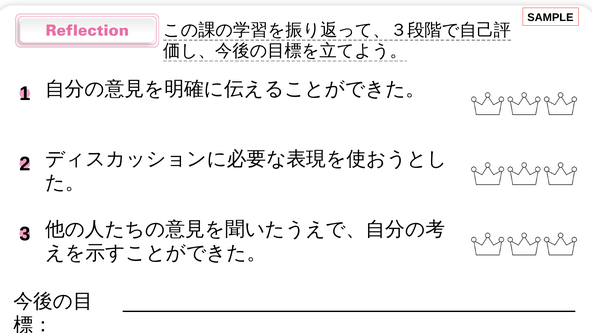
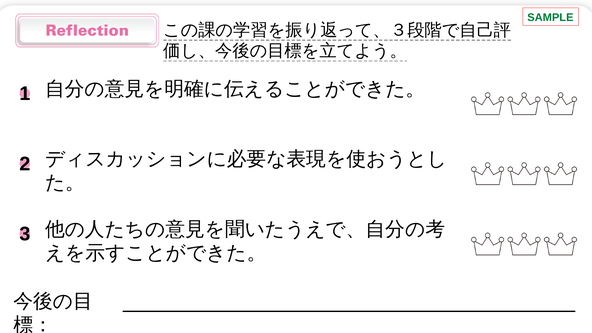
SAMPLE colour: black -> green
